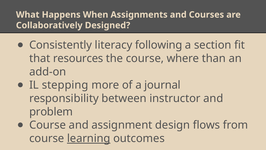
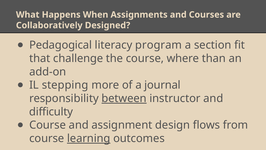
Consistently: Consistently -> Pedagogical
following: following -> program
resources: resources -> challenge
between underline: none -> present
problem: problem -> difficulty
